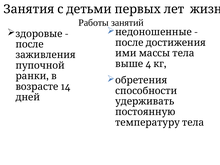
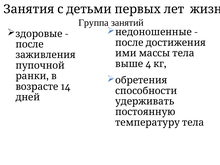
Работы: Работы -> Группа
